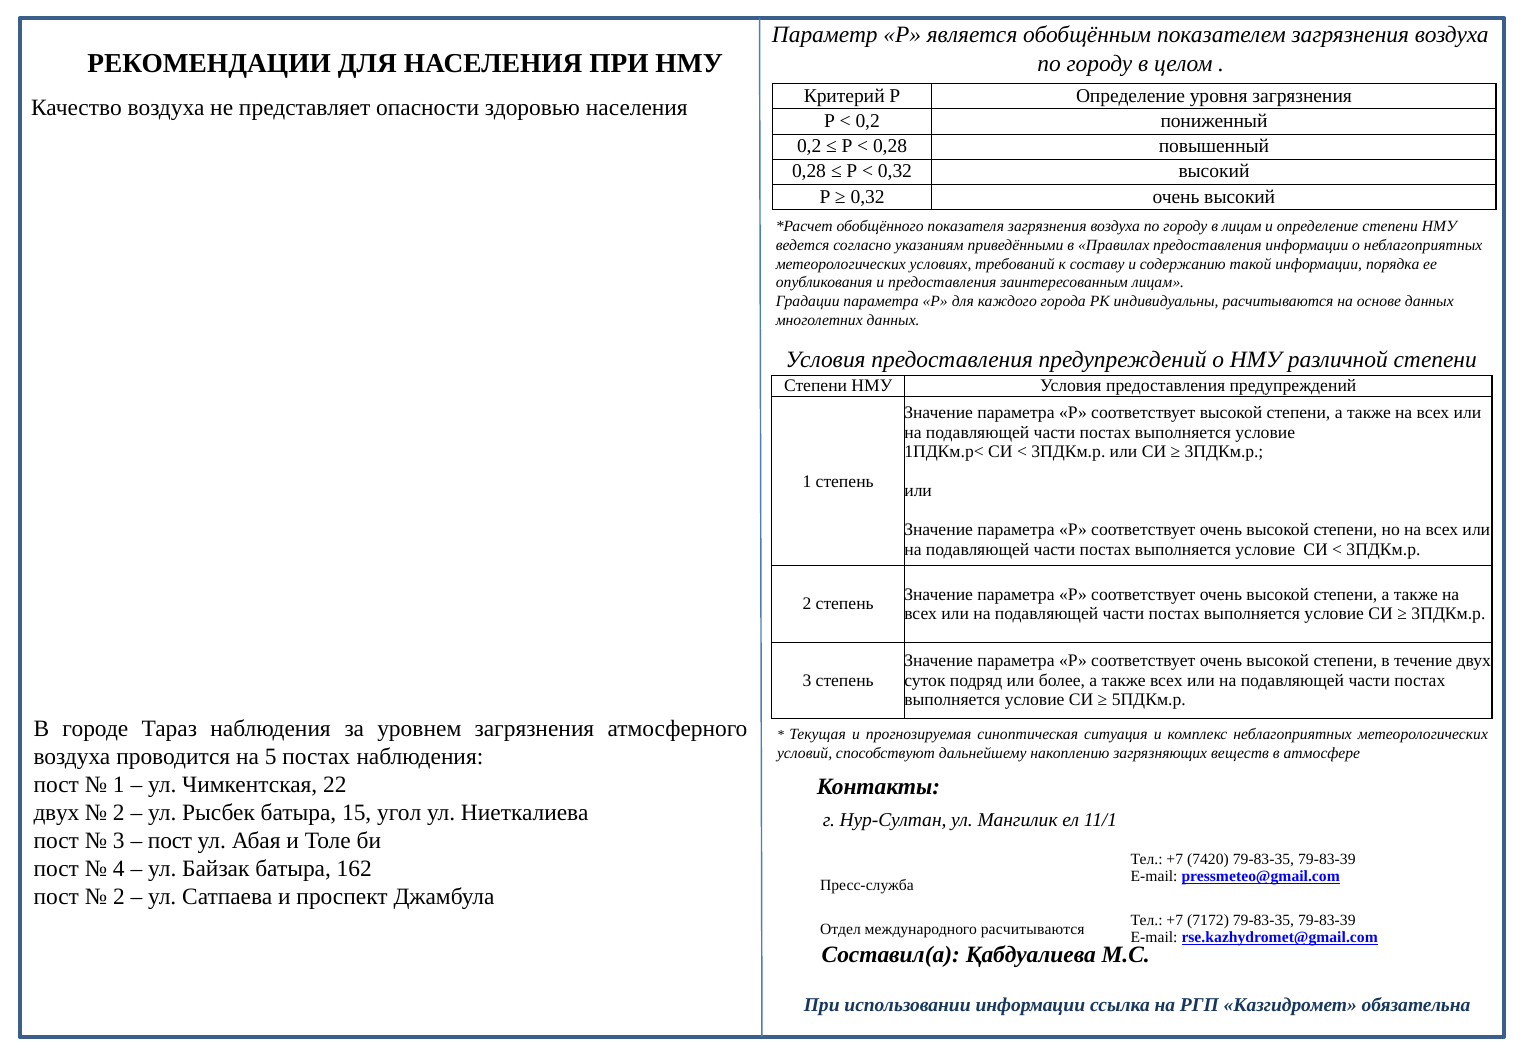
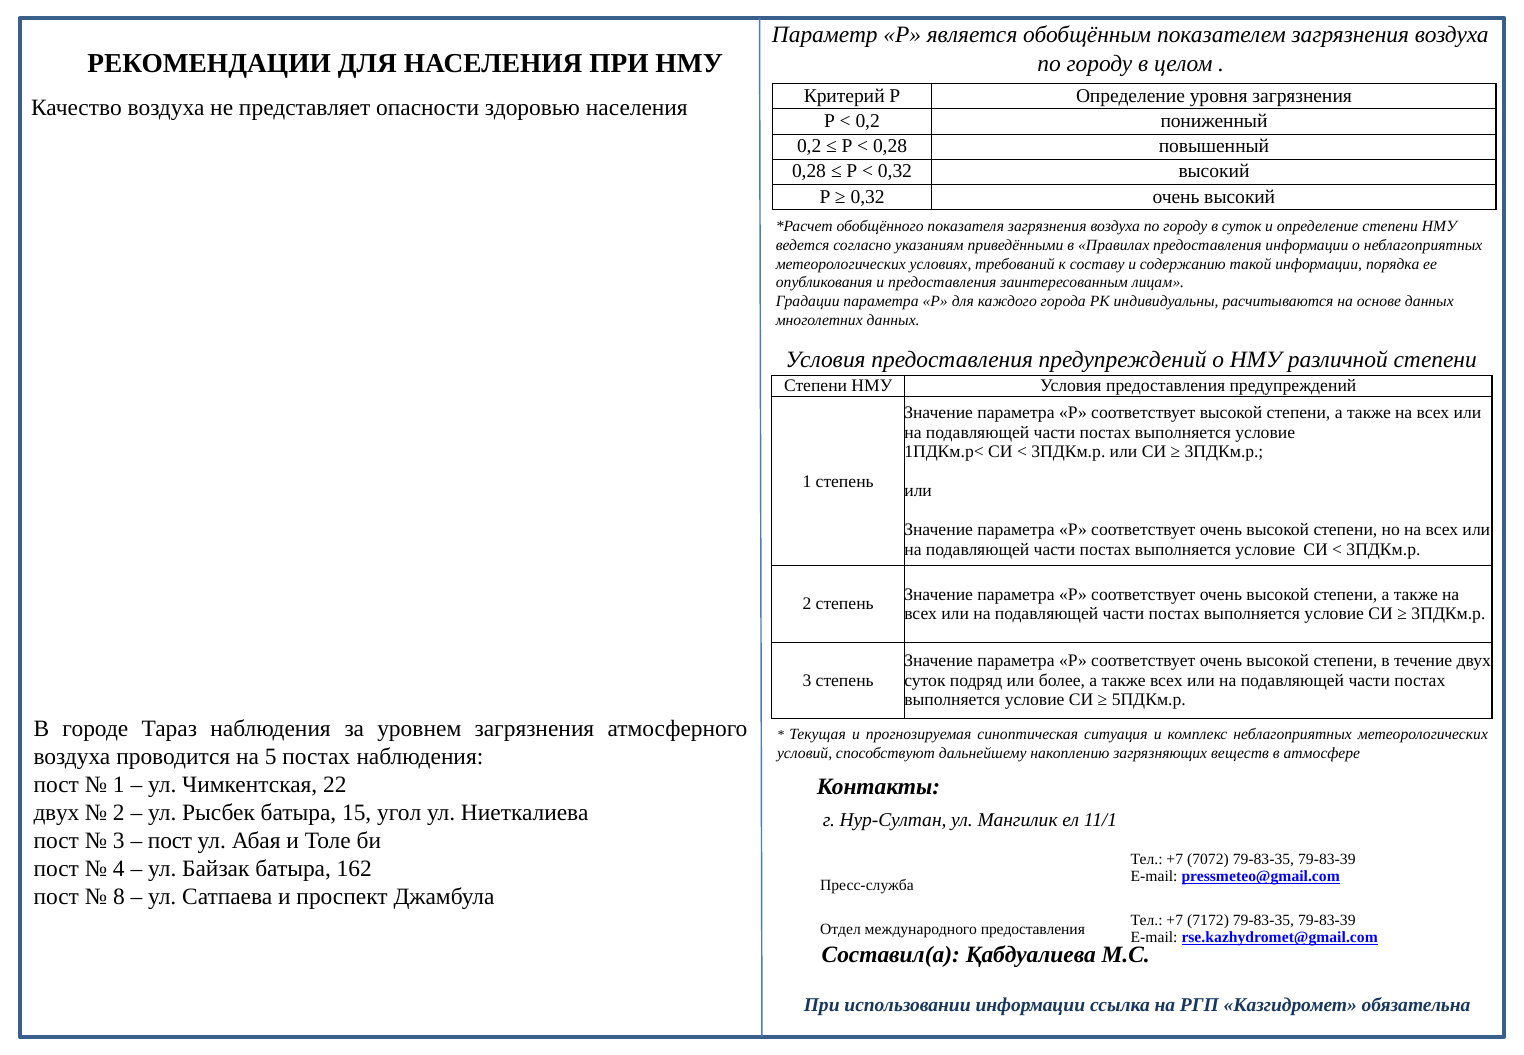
в лицам: лицам -> суток
7420: 7420 -> 7072
2 at (119, 897): 2 -> 8
международного расчитываются: расчитываются -> предоставления
